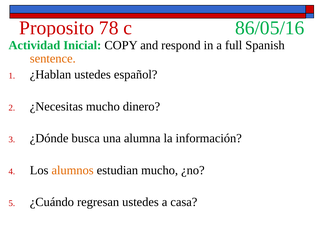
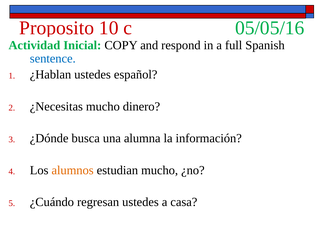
78: 78 -> 10
86/05/16: 86/05/16 -> 05/05/16
sentence colour: orange -> blue
